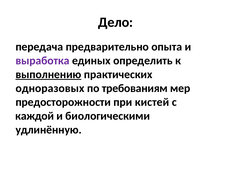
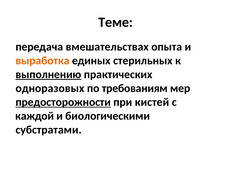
Дело: Дело -> Теме
предварительно: предварительно -> вмешательствах
выработка colour: purple -> orange
определить: определить -> стерильных
предосторожности underline: none -> present
удлинённую: удлинённую -> субстратами
